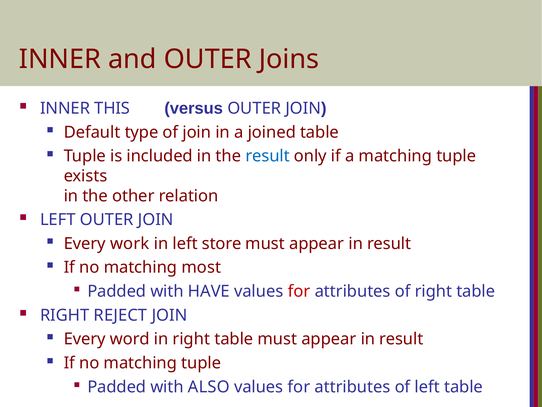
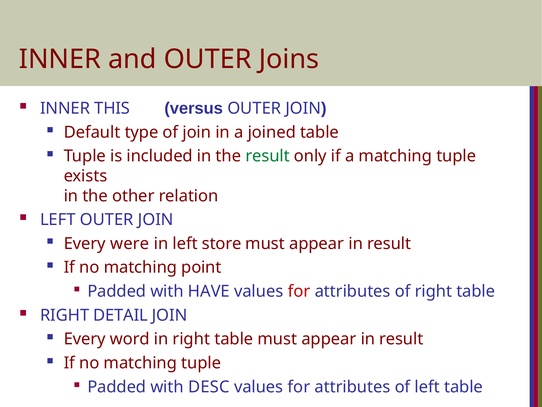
result at (268, 156) colour: blue -> green
work: work -> were
most: most -> point
REJECT: REJECT -> DETAIL
ALSO: ALSO -> DESC
